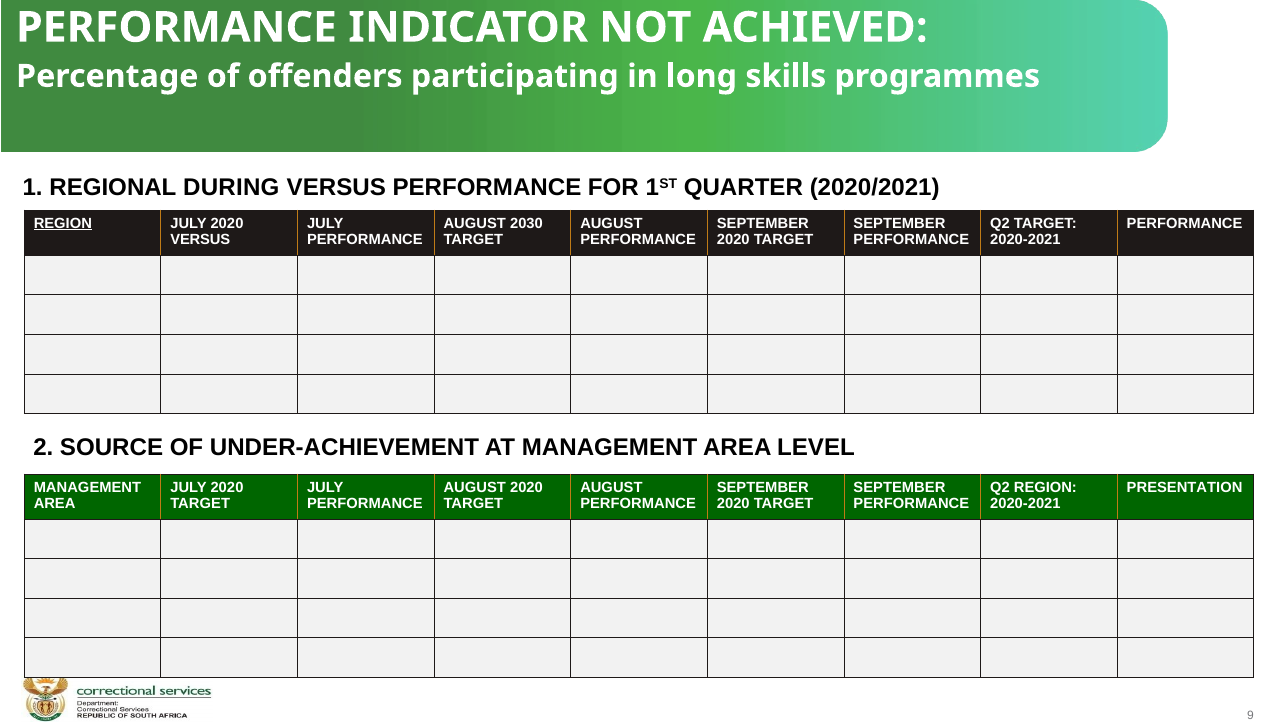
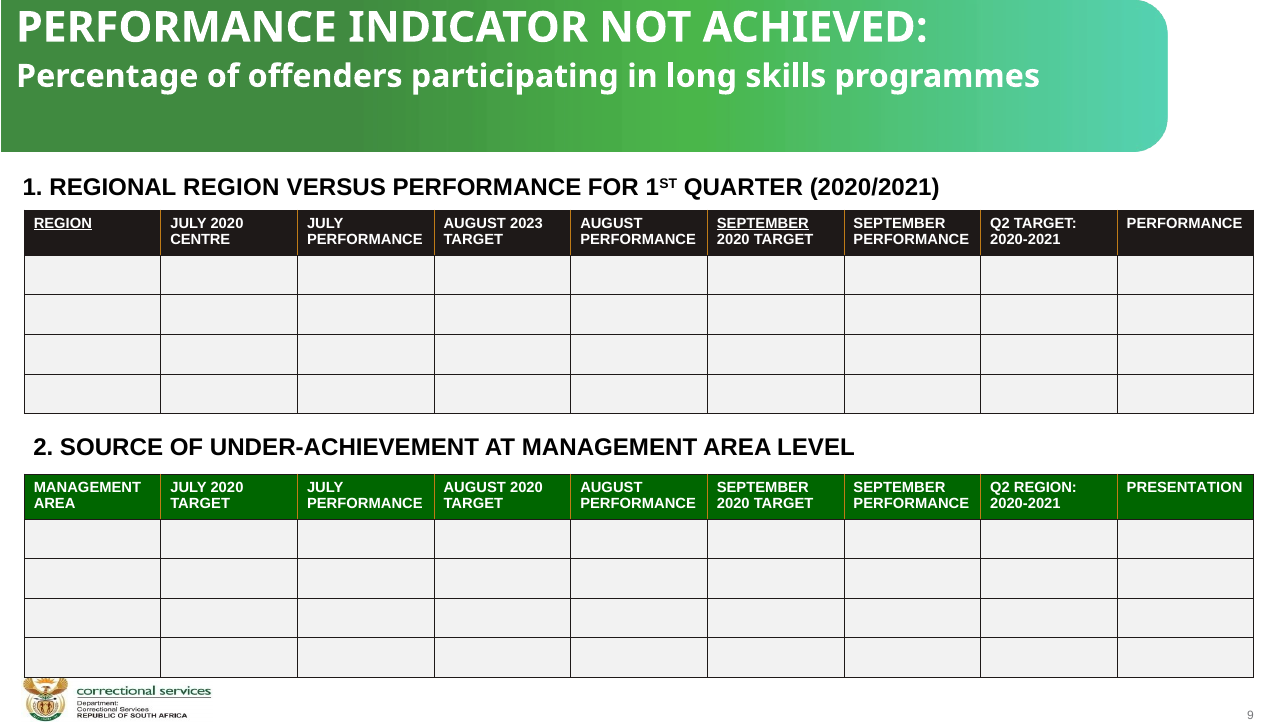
REGIONAL DURING: DURING -> REGION
2030: 2030 -> 2023
SEPTEMBER at (763, 223) underline: none -> present
VERSUS at (200, 240): VERSUS -> CENTRE
